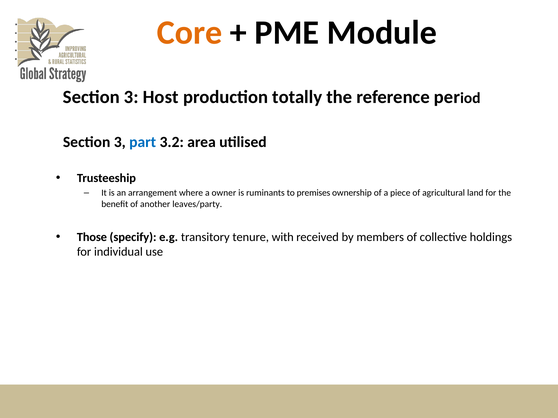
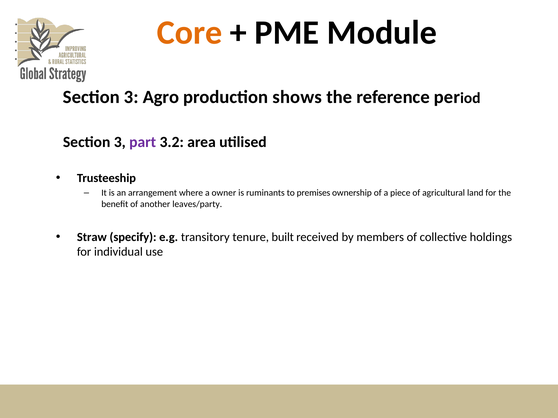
Host: Host -> Agro
totally: totally -> shows
part colour: blue -> purple
Those: Those -> Straw
with: with -> built
